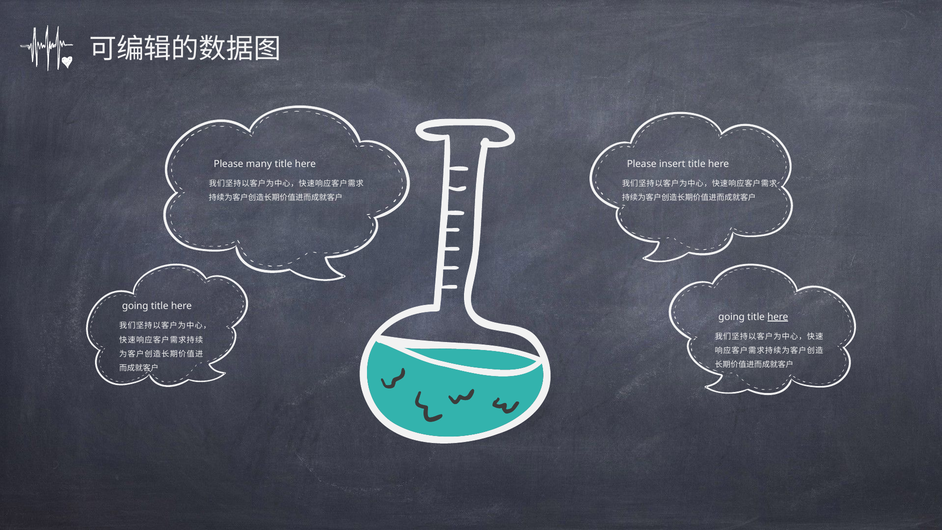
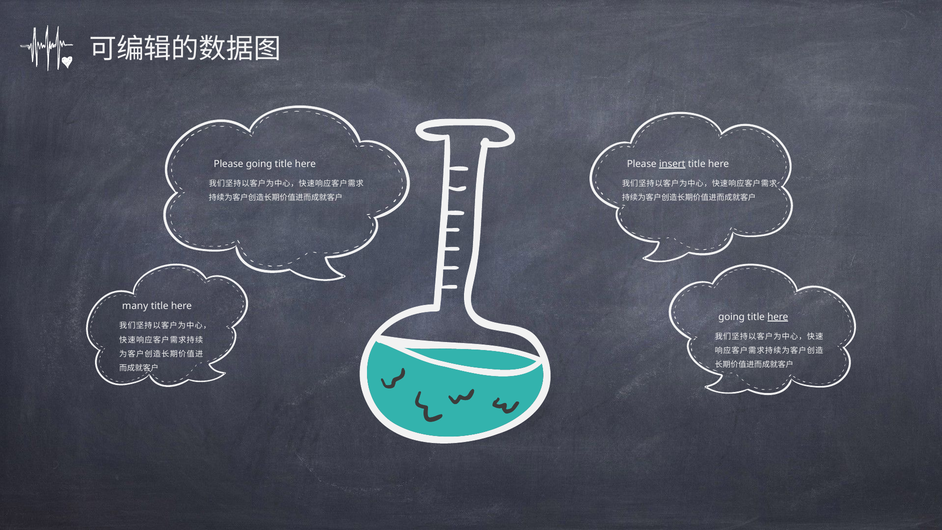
Please many: many -> going
insert underline: none -> present
going at (135, 306): going -> many
